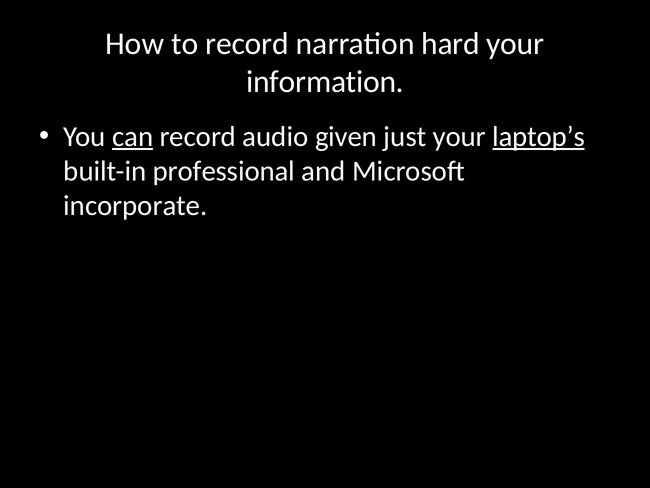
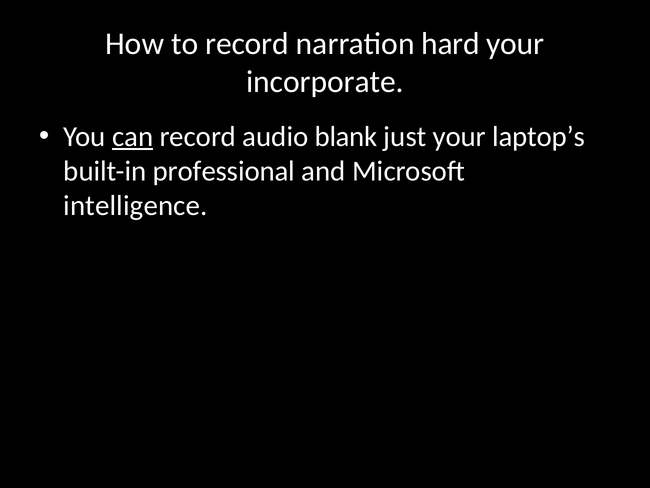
information: information -> incorporate
given: given -> blank
laptop’s underline: present -> none
incorporate: incorporate -> intelligence
